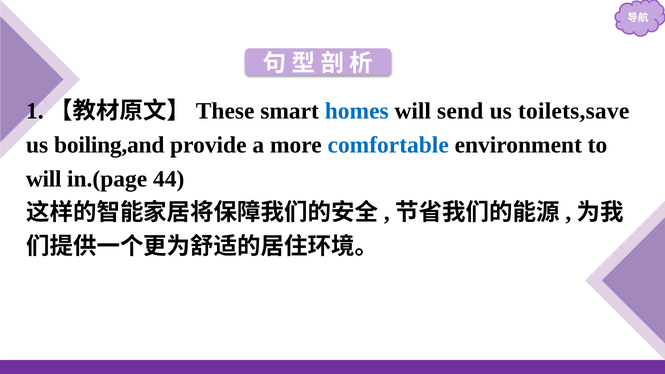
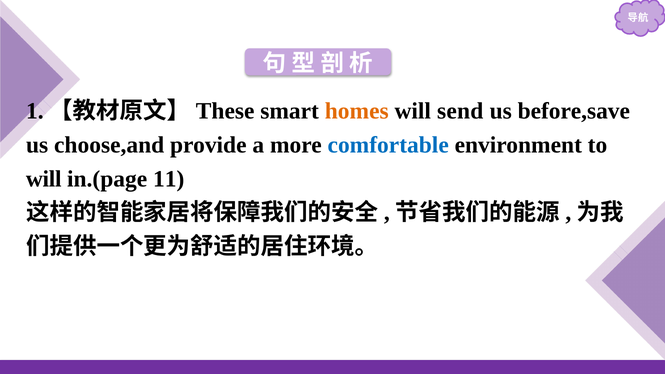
homes colour: blue -> orange
toilets,save: toilets,save -> before,save
boiling,and: boiling,and -> choose,and
44: 44 -> 11
